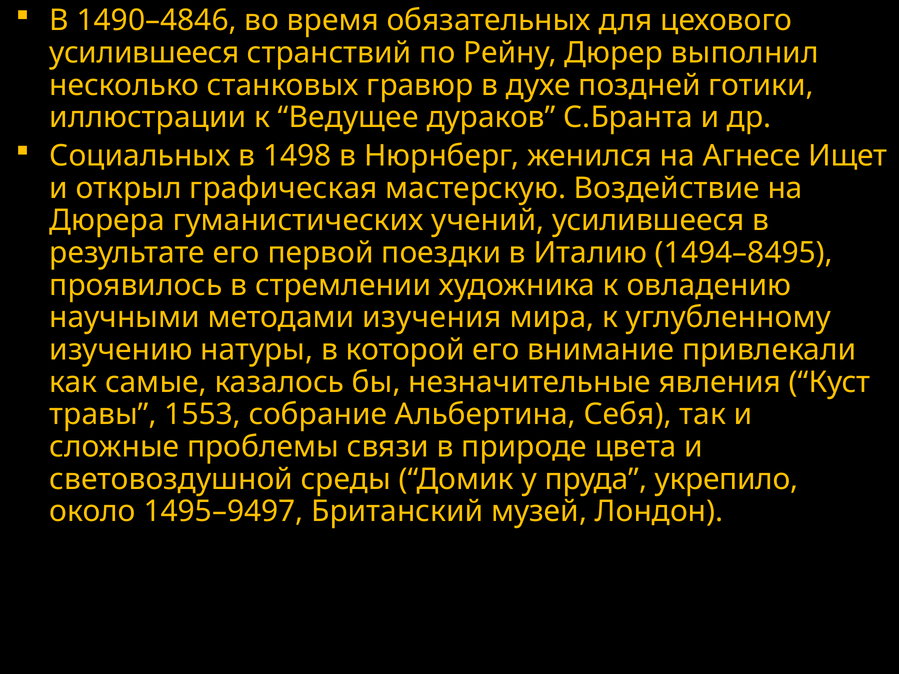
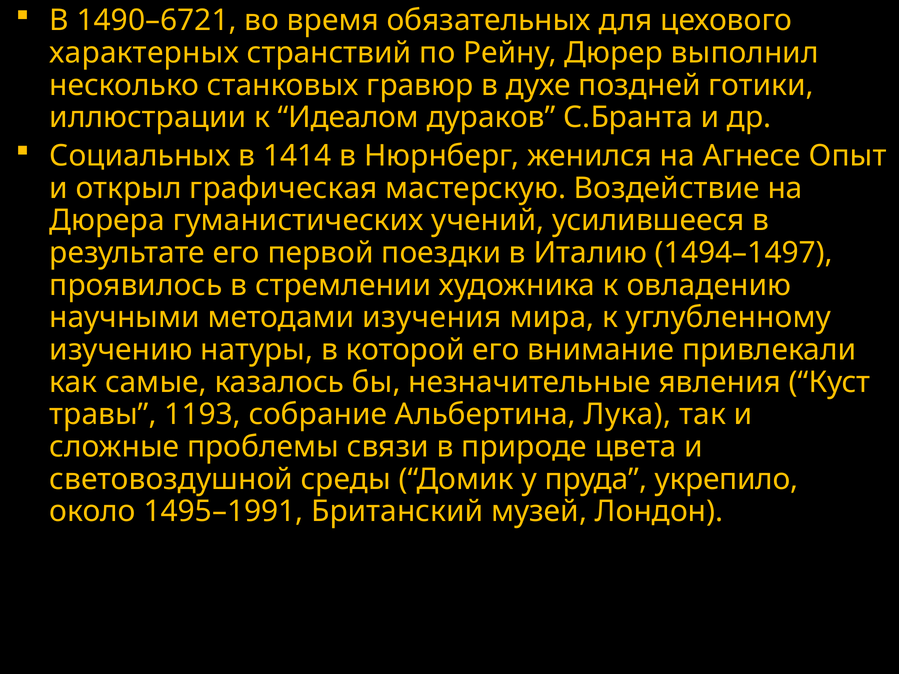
1490–4846: 1490–4846 -> 1490–6721
усилившееся at (144, 53): усилившееся -> характерных
Ведущее: Ведущее -> Идеалом
1498: 1498 -> 1414
Ищет: Ищет -> Опыт
1494–8495: 1494–8495 -> 1494–1497
1553: 1553 -> 1193
Себя: Себя -> Лука
1495–9497: 1495–9497 -> 1495–1991
